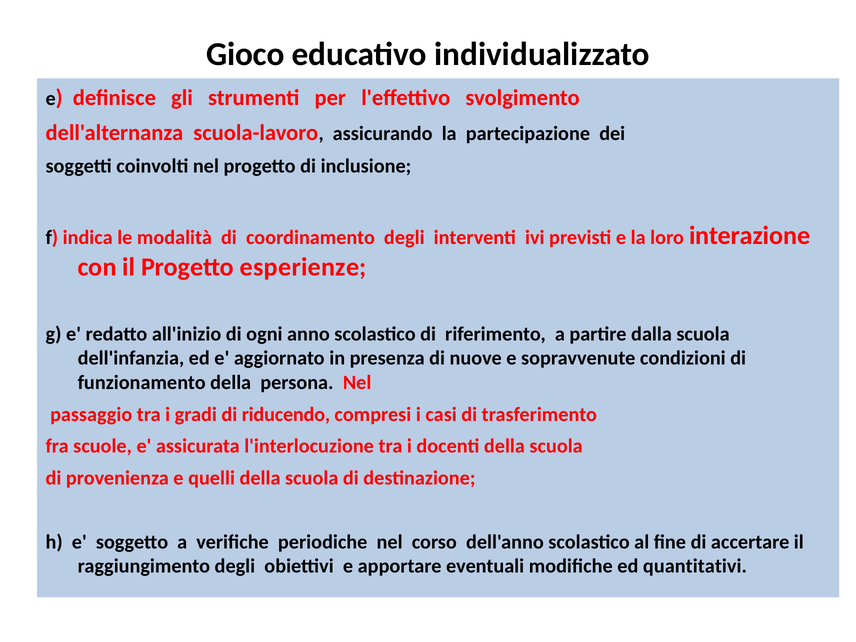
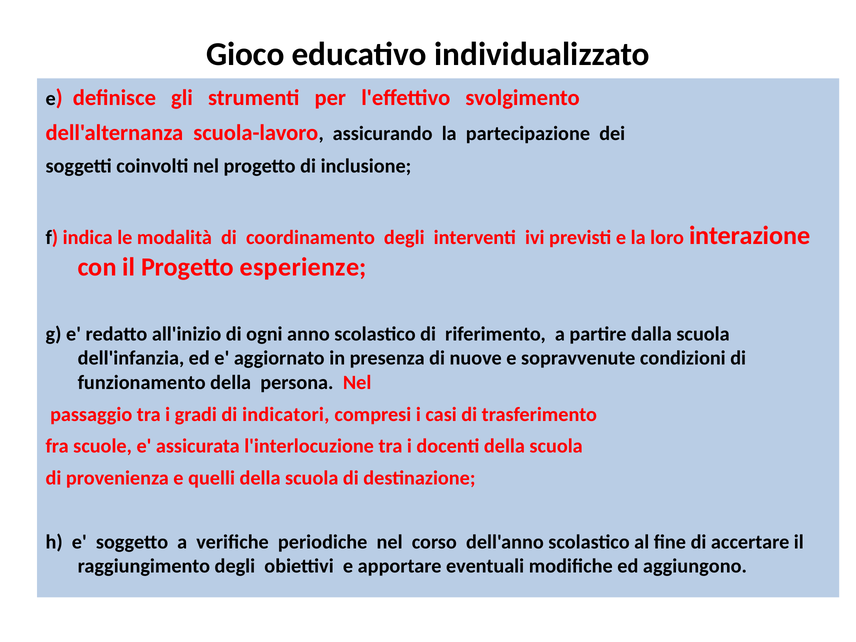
riducendo: riducendo -> indicatori
quantitativi: quantitativi -> aggiungono
